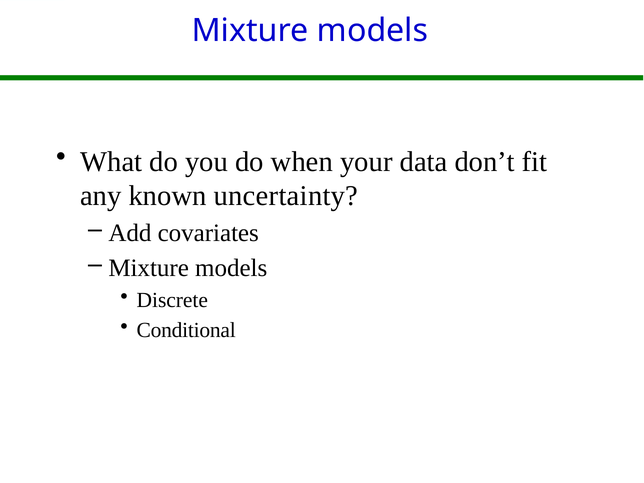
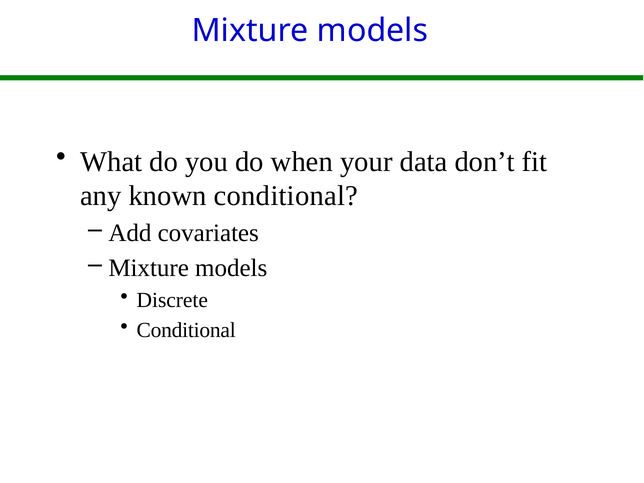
known uncertainty: uncertainty -> conditional
